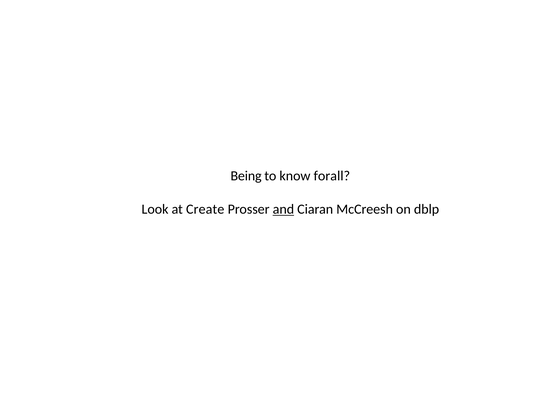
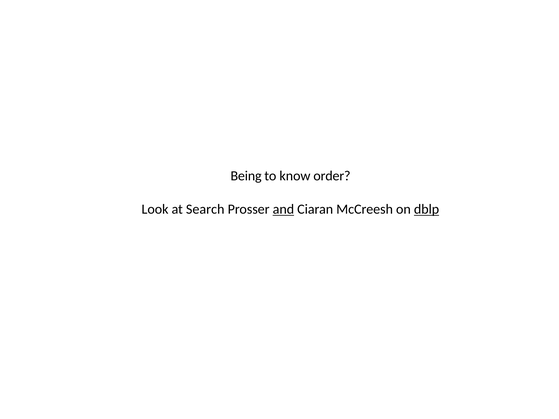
forall: forall -> order
Create: Create -> Search
dblp underline: none -> present
